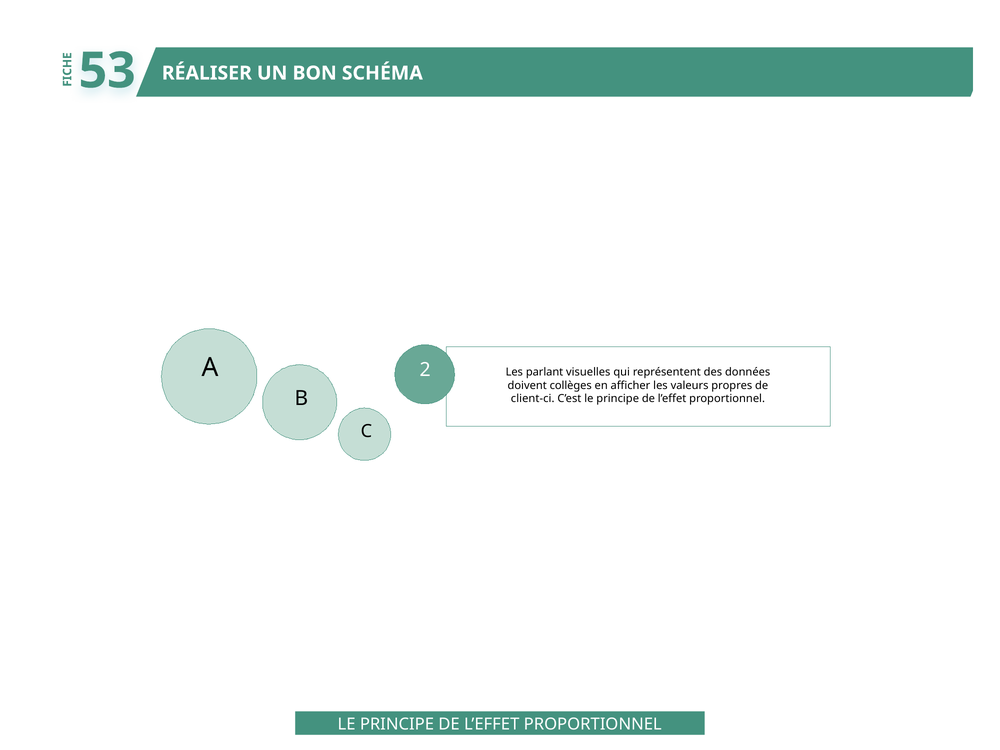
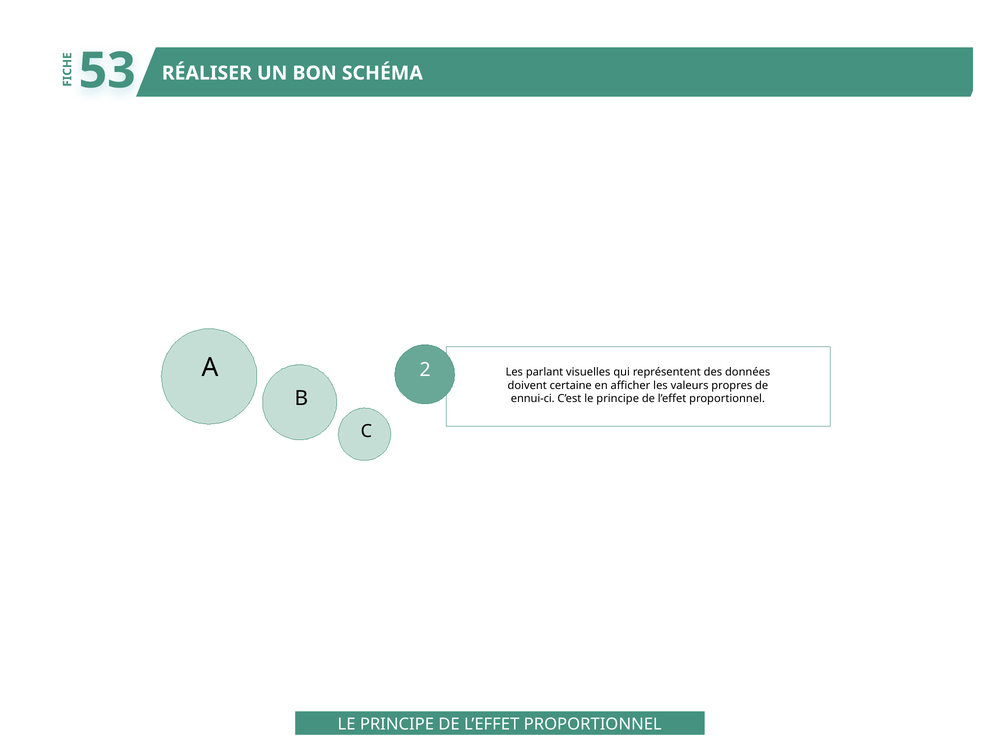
collèges: collèges -> certaine
client-ci: client-ci -> ennui-ci
